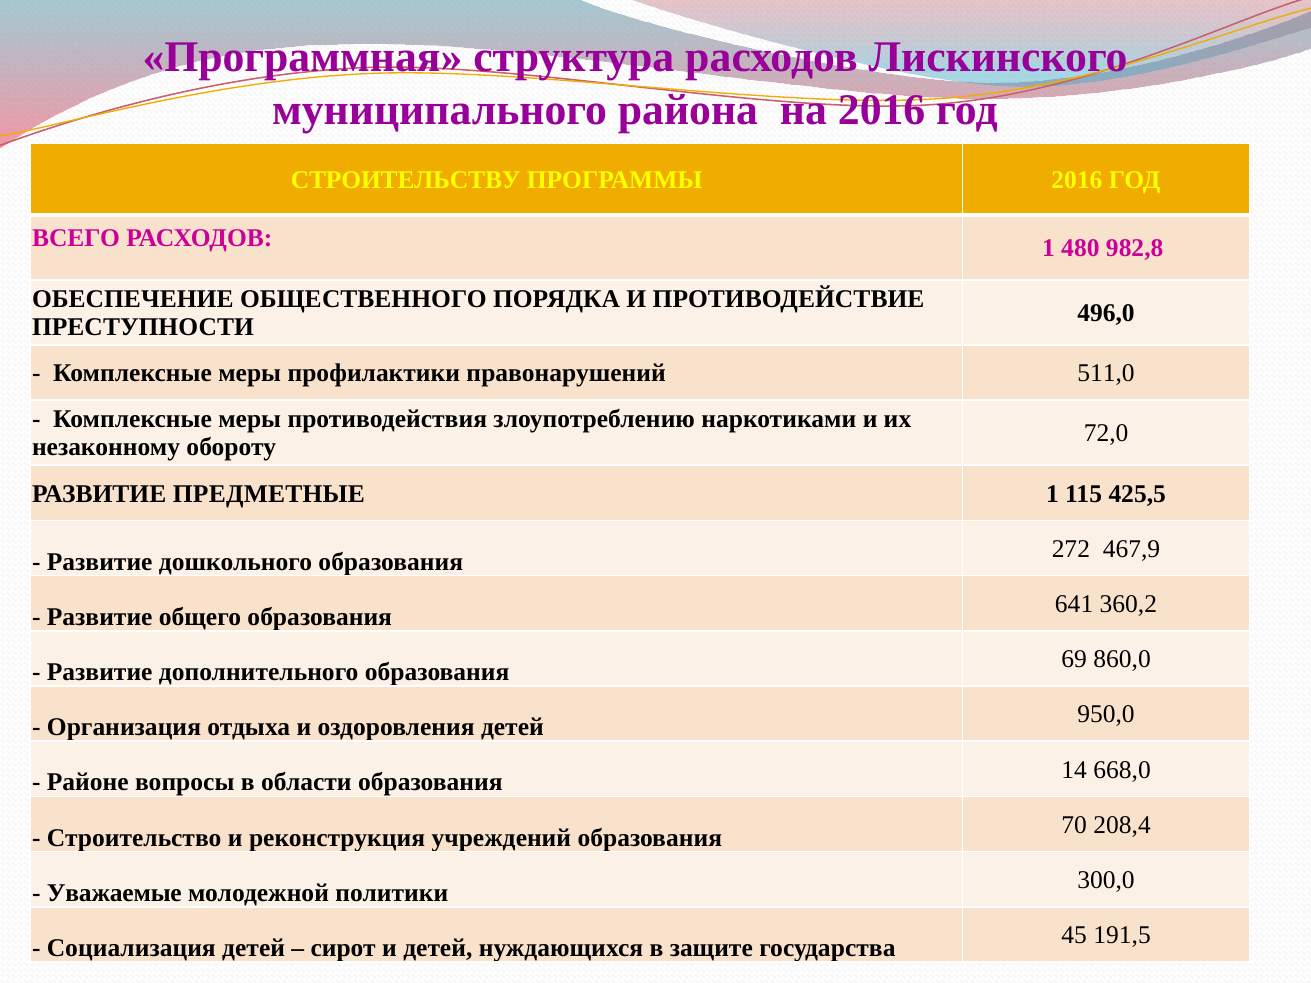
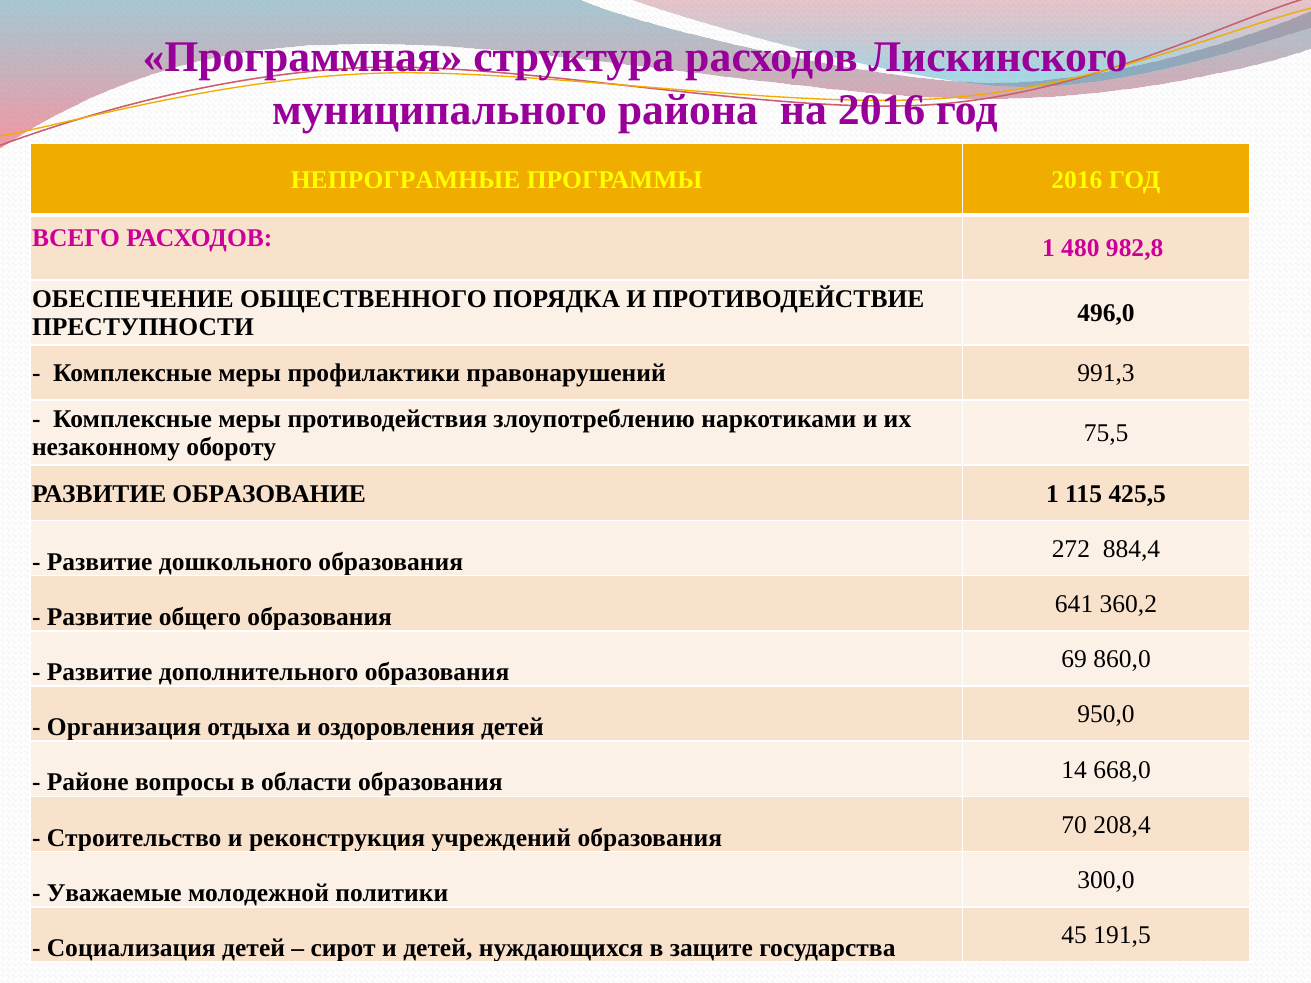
СТРОИТЕЛЬСТВУ: СТРОИТЕЛЬСТВУ -> НЕПРОГРАМНЫЕ
511,0: 511,0 -> 991,3
72,0: 72,0 -> 75,5
ПРЕДМЕТНЫЕ: ПРЕДМЕТНЫЕ -> ОБРАЗОВАНИЕ
467,9: 467,9 -> 884,4
